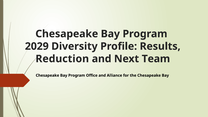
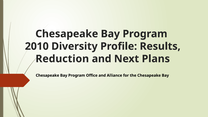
2029: 2029 -> 2010
Team: Team -> Plans
